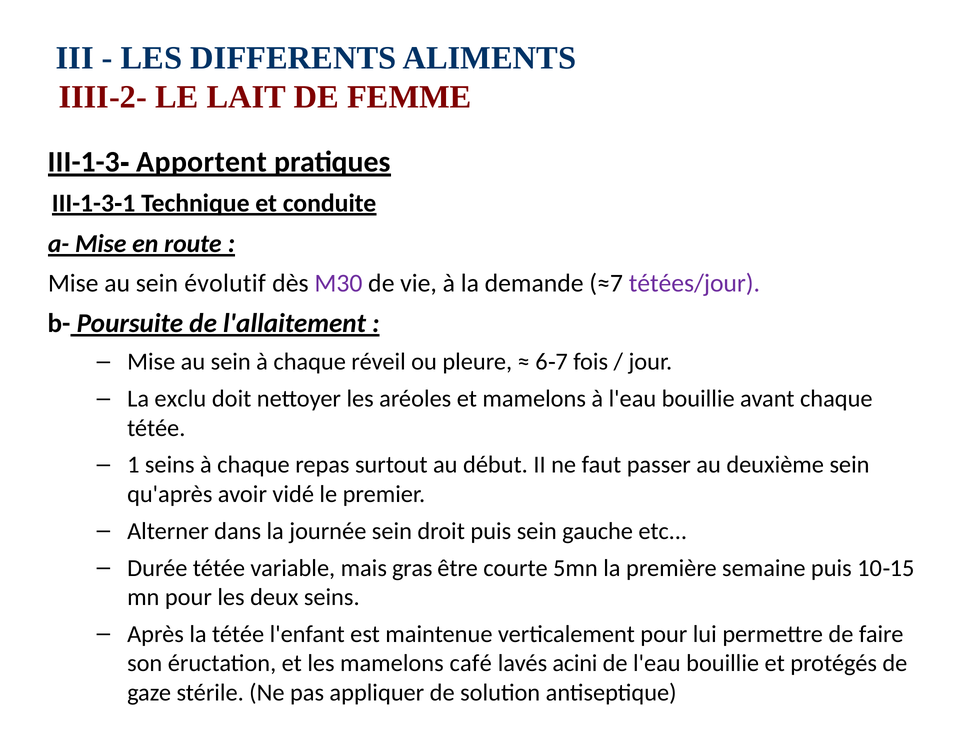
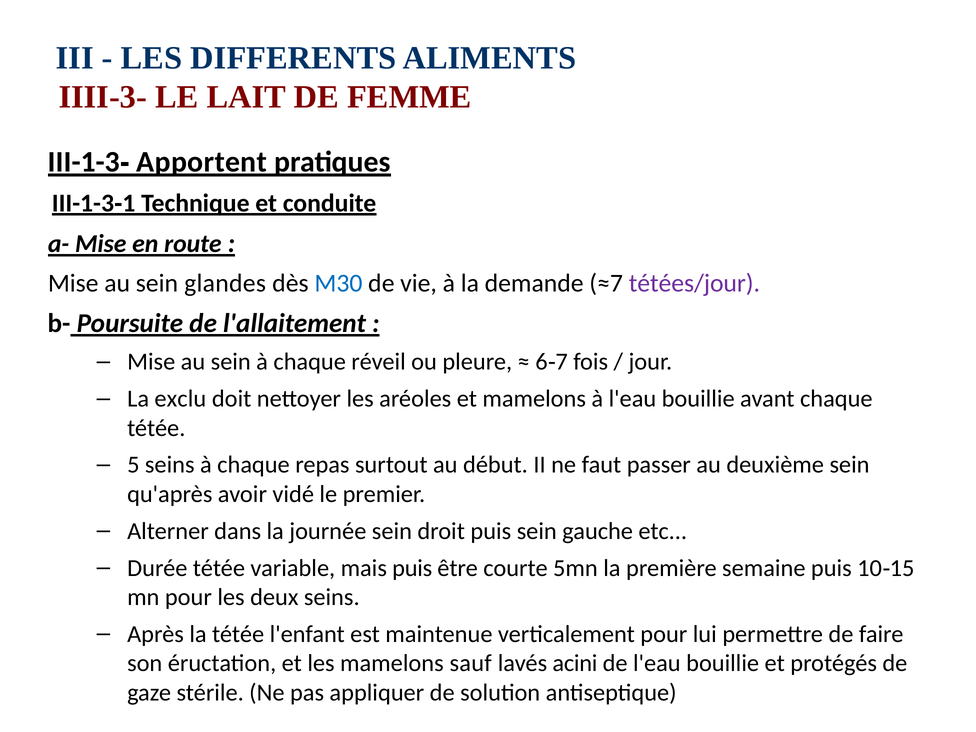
IIII-2‑: IIII-2‑ -> IIII-3‑
évolutif: évolutif -> glandes
M30 colour: purple -> blue
1 at (133, 465): 1 -> 5
mais gras: gras -> puis
café: café -> sauf
